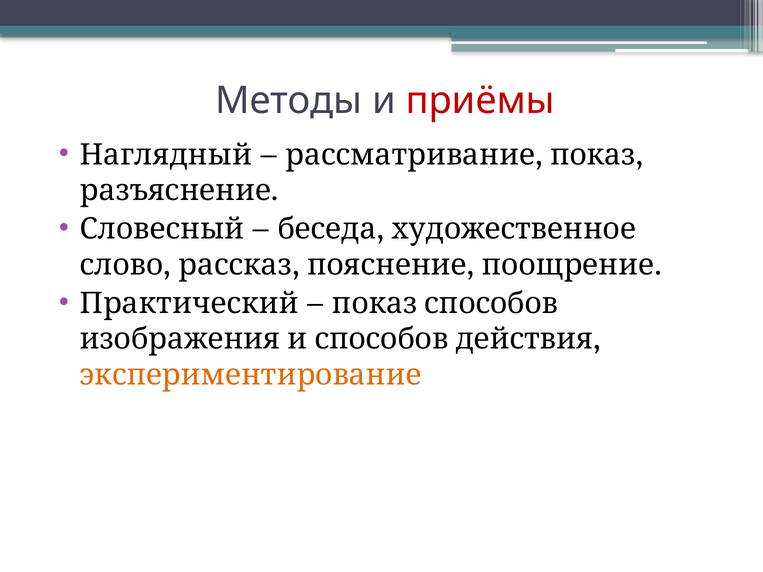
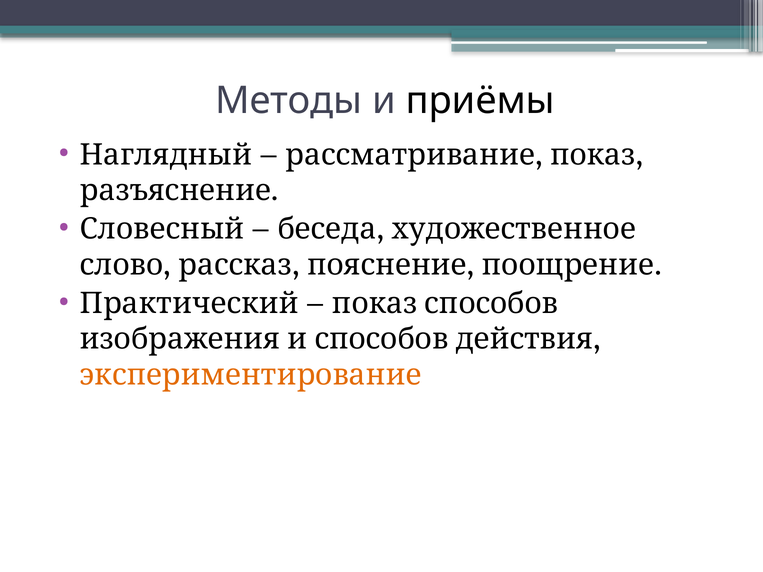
приёмы colour: red -> black
